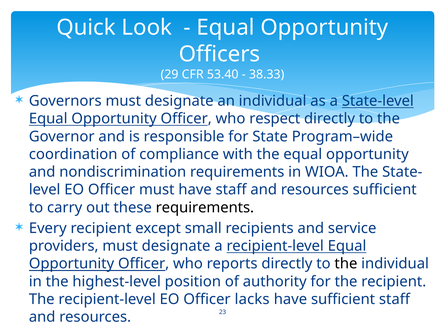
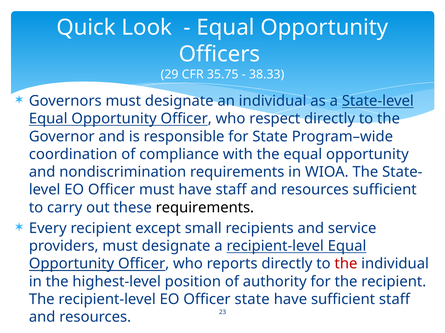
53.40: 53.40 -> 35.75
the at (346, 264) colour: black -> red
Officer lacks: lacks -> state
